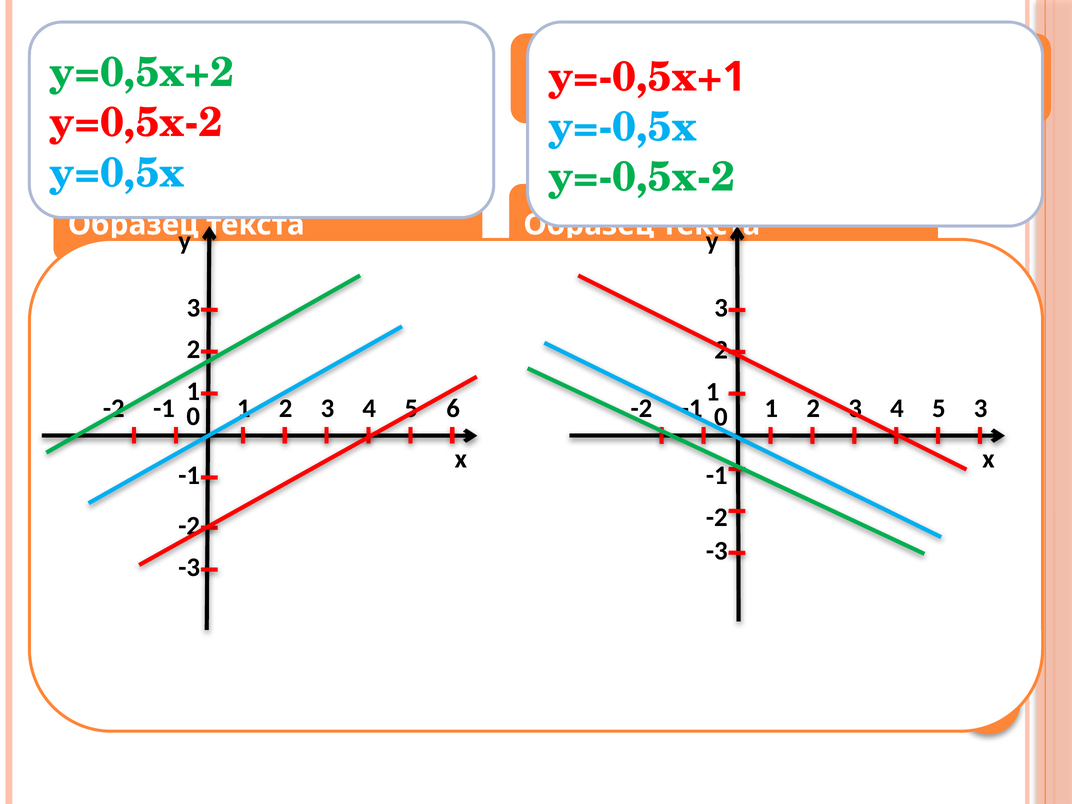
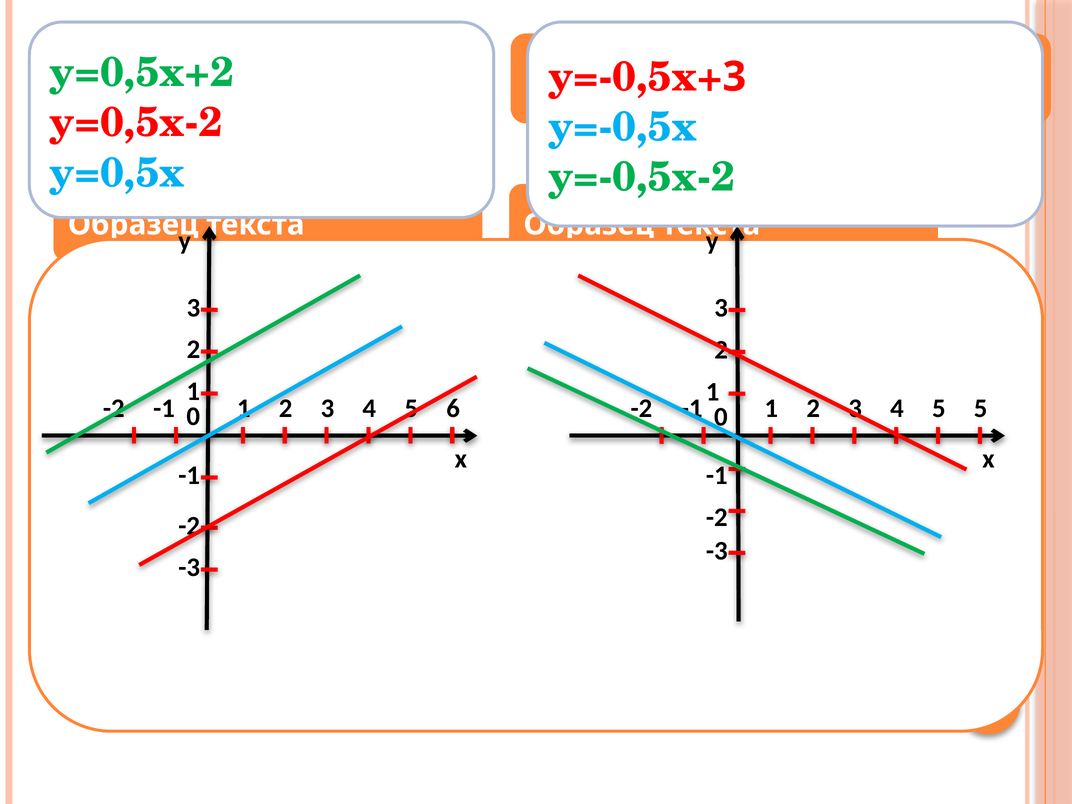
1 at (734, 77): 1 -> 3
3 at (981, 408): 3 -> 5
